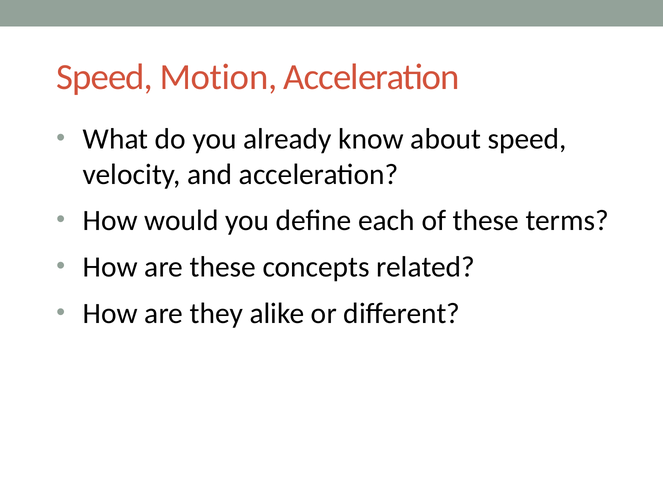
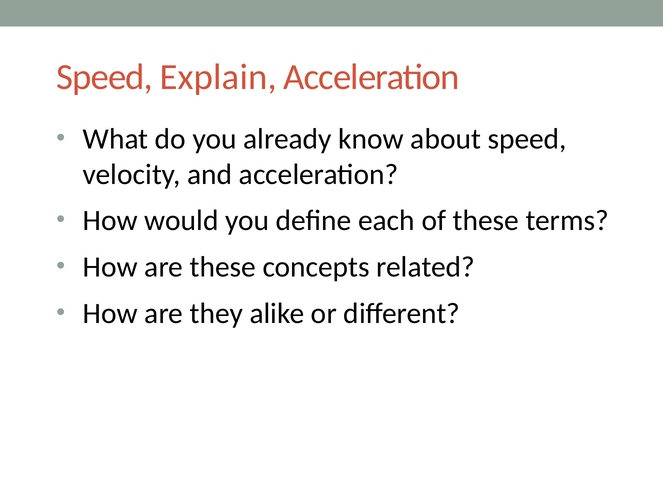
Motion: Motion -> Explain
